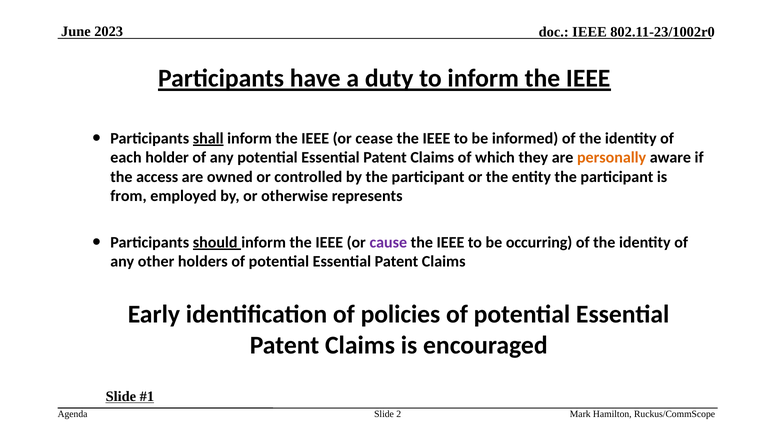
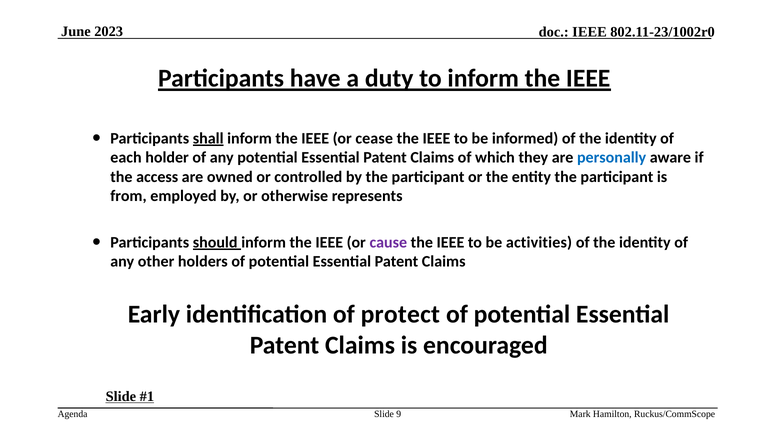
personally colour: orange -> blue
occurring: occurring -> activities
policies: policies -> protect
2: 2 -> 9
